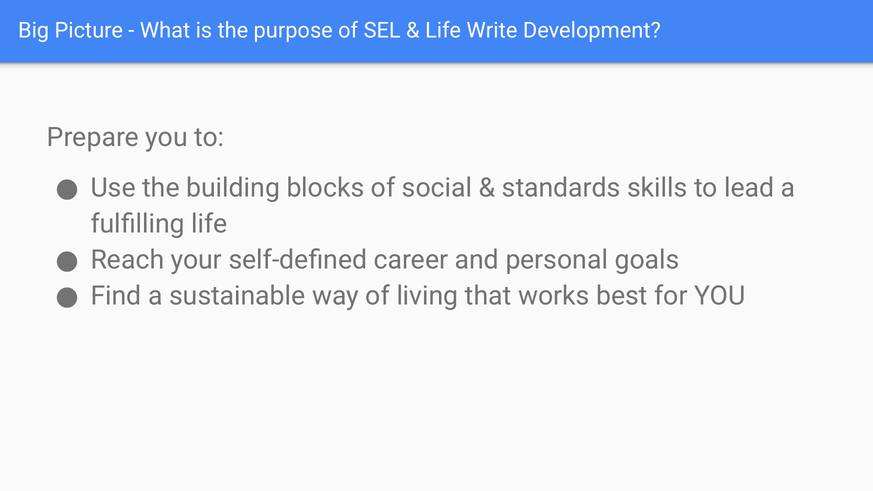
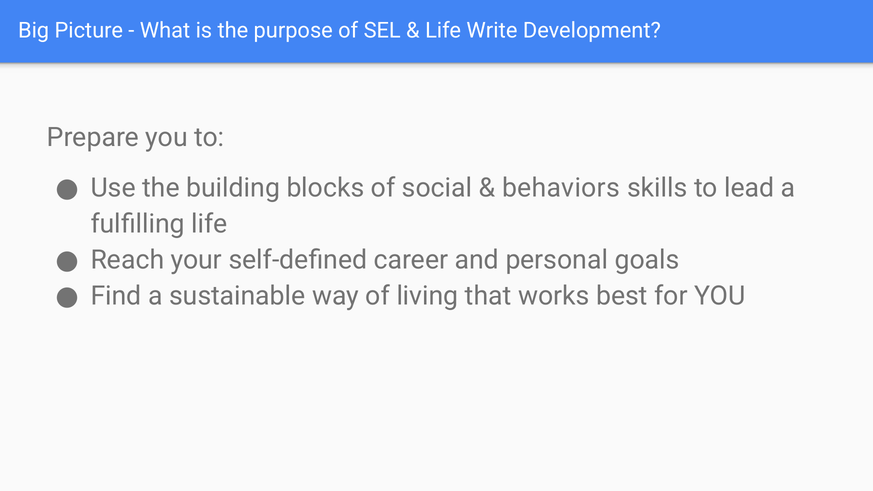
standards: standards -> behaviors
